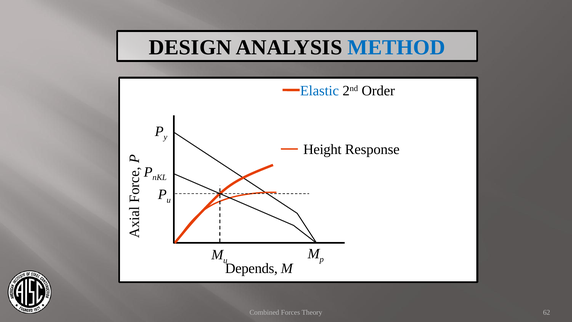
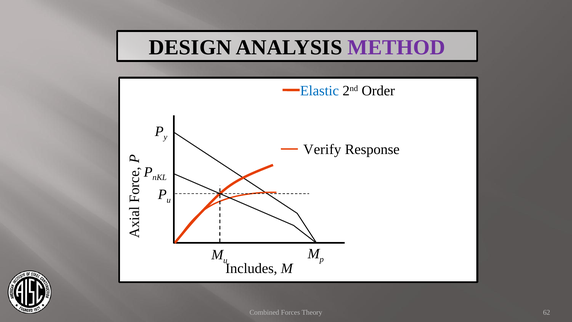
METHOD colour: blue -> purple
Height: Height -> Verify
Depends: Depends -> Includes
